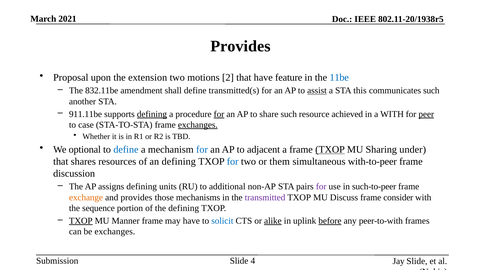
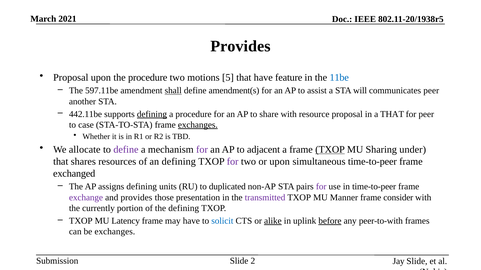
the extension: extension -> procedure
2: 2 -> 5
832.11be: 832.11be -> 597.11be
shall underline: none -> present
transmitted(s: transmitted(s -> amendment(s
assist underline: present -> none
this: this -> will
communicates such: such -> peer
911.11be: 911.11be -> 442.11be
for at (219, 114) underline: present -> none
share such: such -> with
resource achieved: achieved -> proposal
a WITH: WITH -> THAT
peer at (426, 114) underline: present -> none
optional: optional -> allocate
define at (126, 150) colour: blue -> purple
for at (202, 150) colour: blue -> purple
for at (233, 162) colour: blue -> purple
or them: them -> upon
simultaneous with-to-peer: with-to-peer -> time-to-peer
discussion: discussion -> exchanged
additional: additional -> duplicated
in such-to-peer: such-to-peer -> time-to-peer
exchange colour: orange -> purple
mechanisms: mechanisms -> presentation
Discuss: Discuss -> Manner
sequence: sequence -> currently
TXOP at (81, 221) underline: present -> none
Manner: Manner -> Latency
4: 4 -> 2
